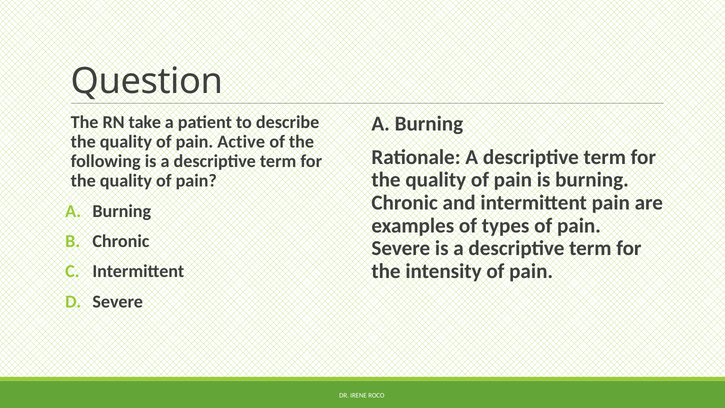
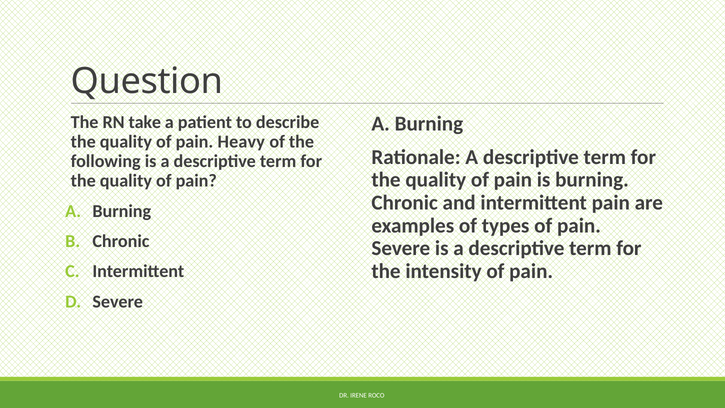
Active: Active -> Heavy
